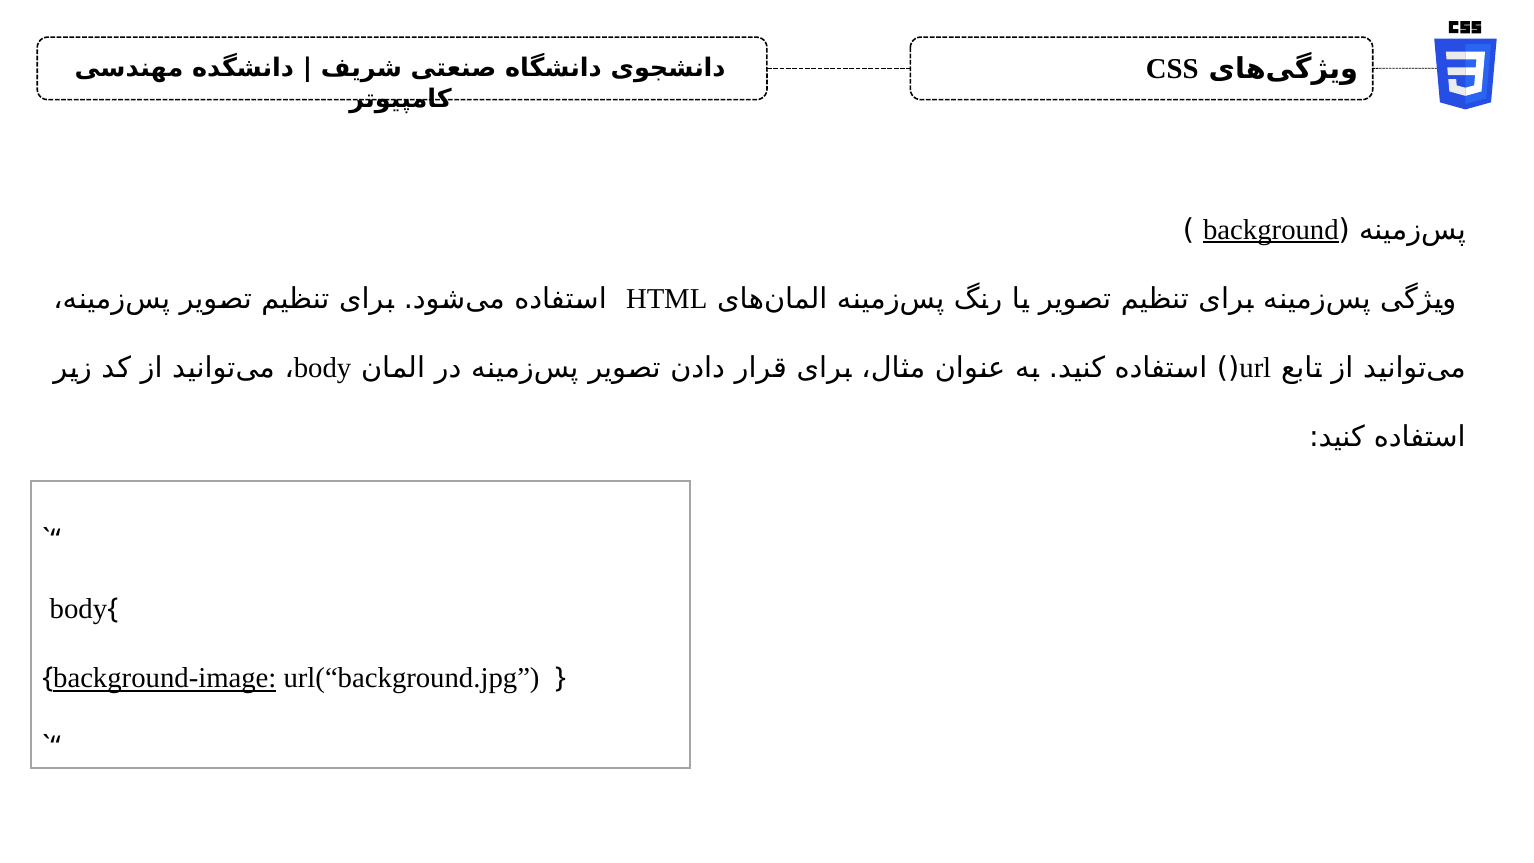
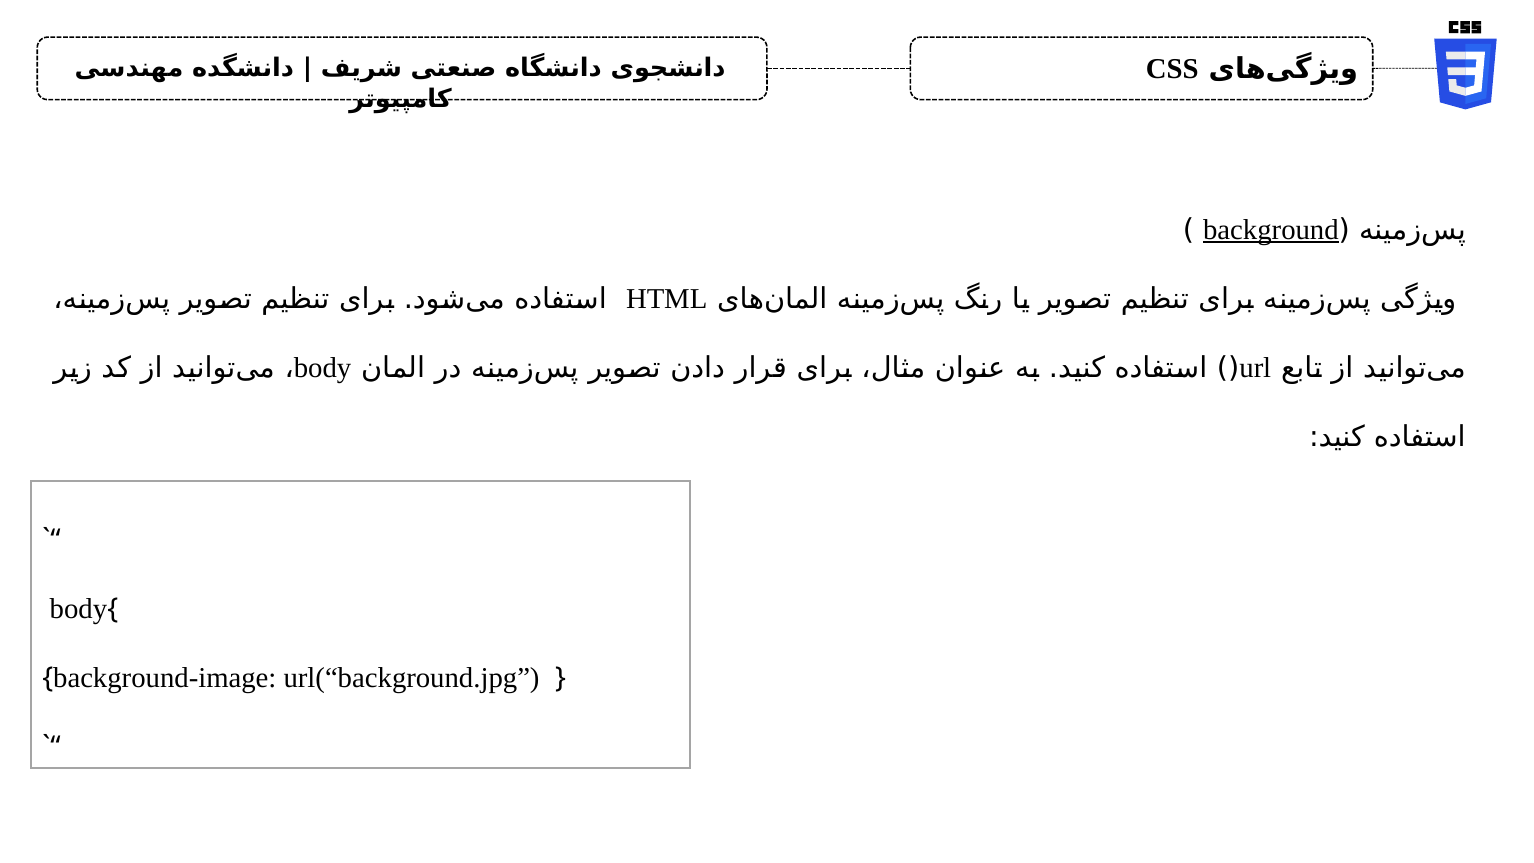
background-image underline: present -> none
